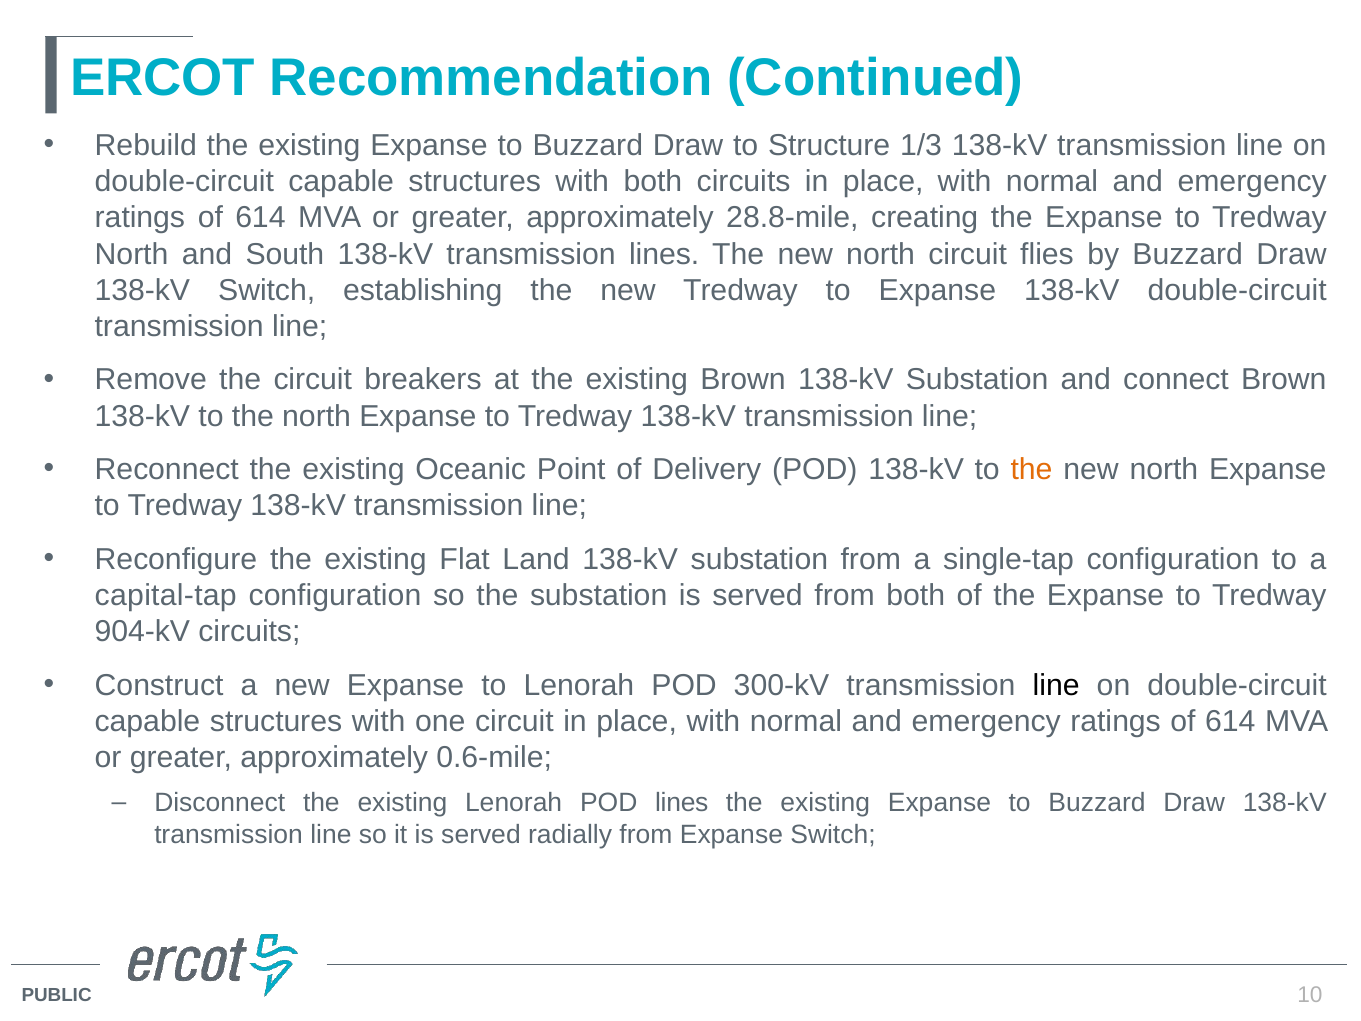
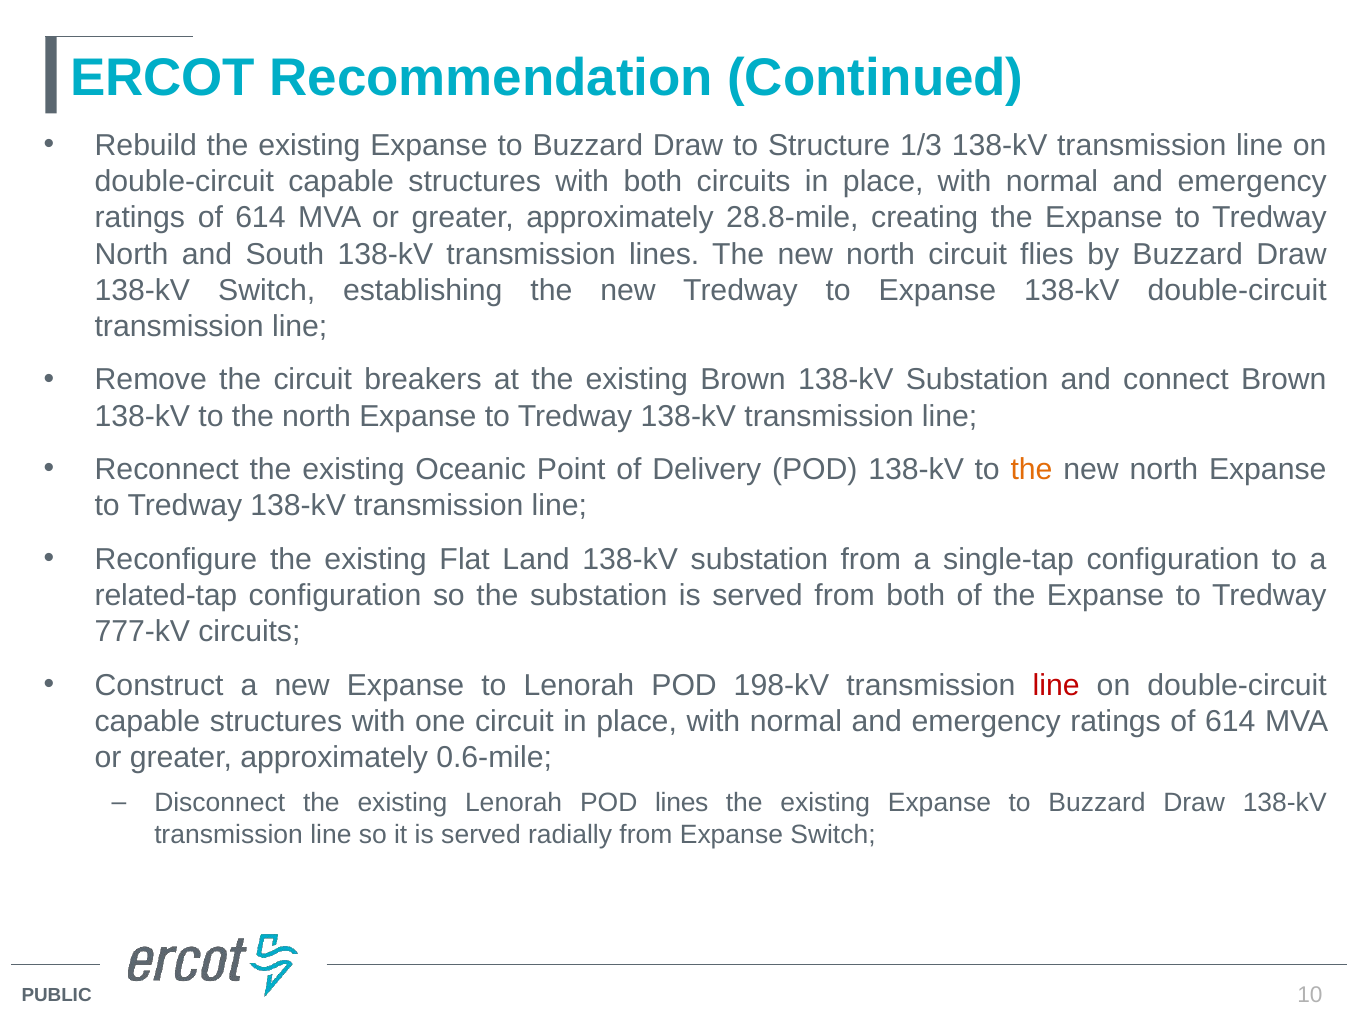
capital-tap: capital-tap -> related-tap
904-kV: 904-kV -> 777-kV
300-kV: 300-kV -> 198-kV
line at (1056, 685) colour: black -> red
